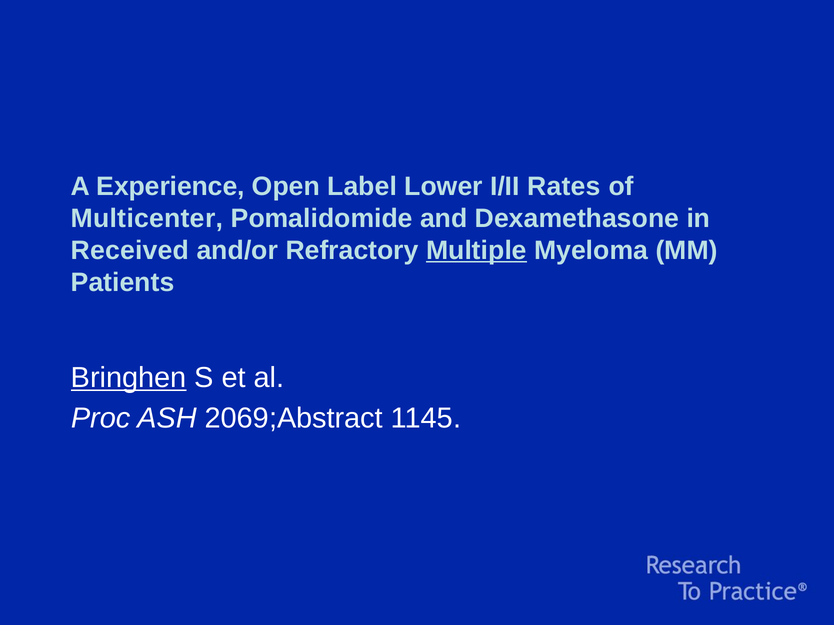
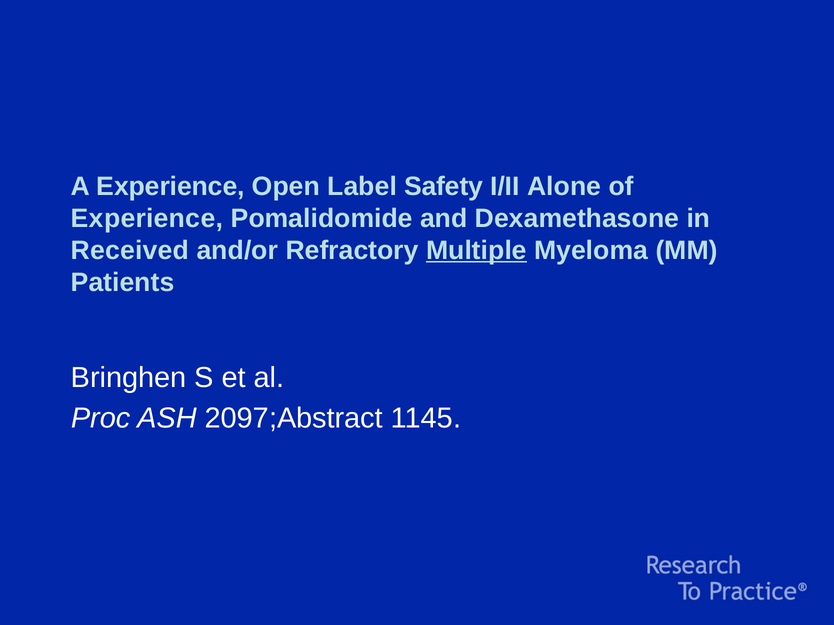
Lower: Lower -> Safety
Rates: Rates -> Alone
Multicenter at (147, 219): Multicenter -> Experience
Bringhen underline: present -> none
2069;Abstract: 2069;Abstract -> 2097;Abstract
